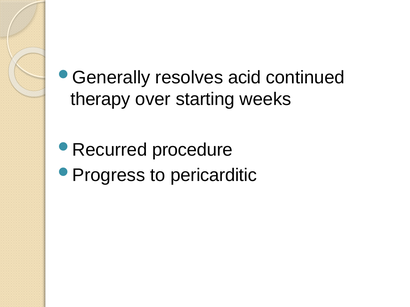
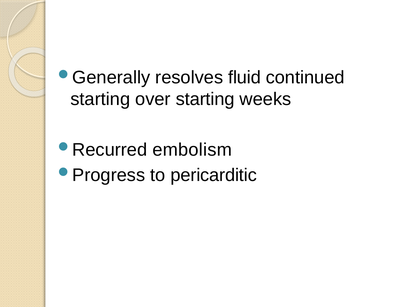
acid: acid -> fluid
therapy at (100, 99): therapy -> starting
procedure: procedure -> embolism
